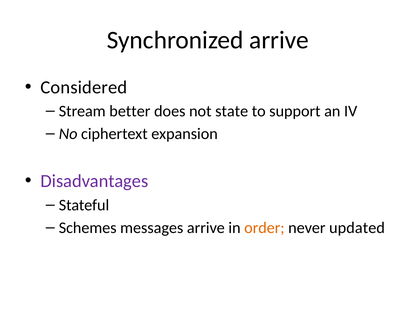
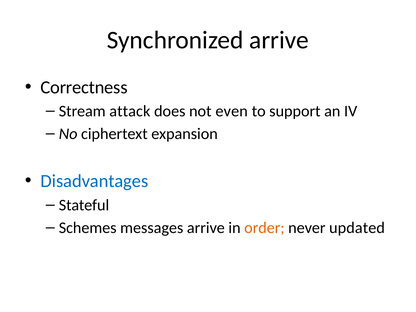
Considered: Considered -> Correctness
better: better -> attack
state: state -> even
Disadvantages colour: purple -> blue
